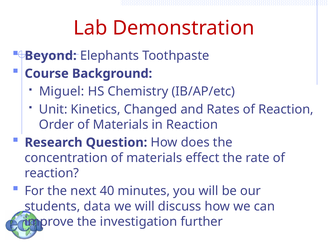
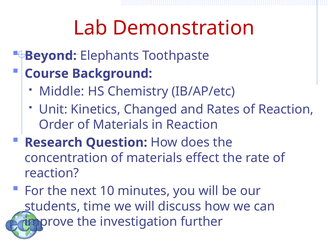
Miguel: Miguel -> Middle
40: 40 -> 10
data: data -> time
